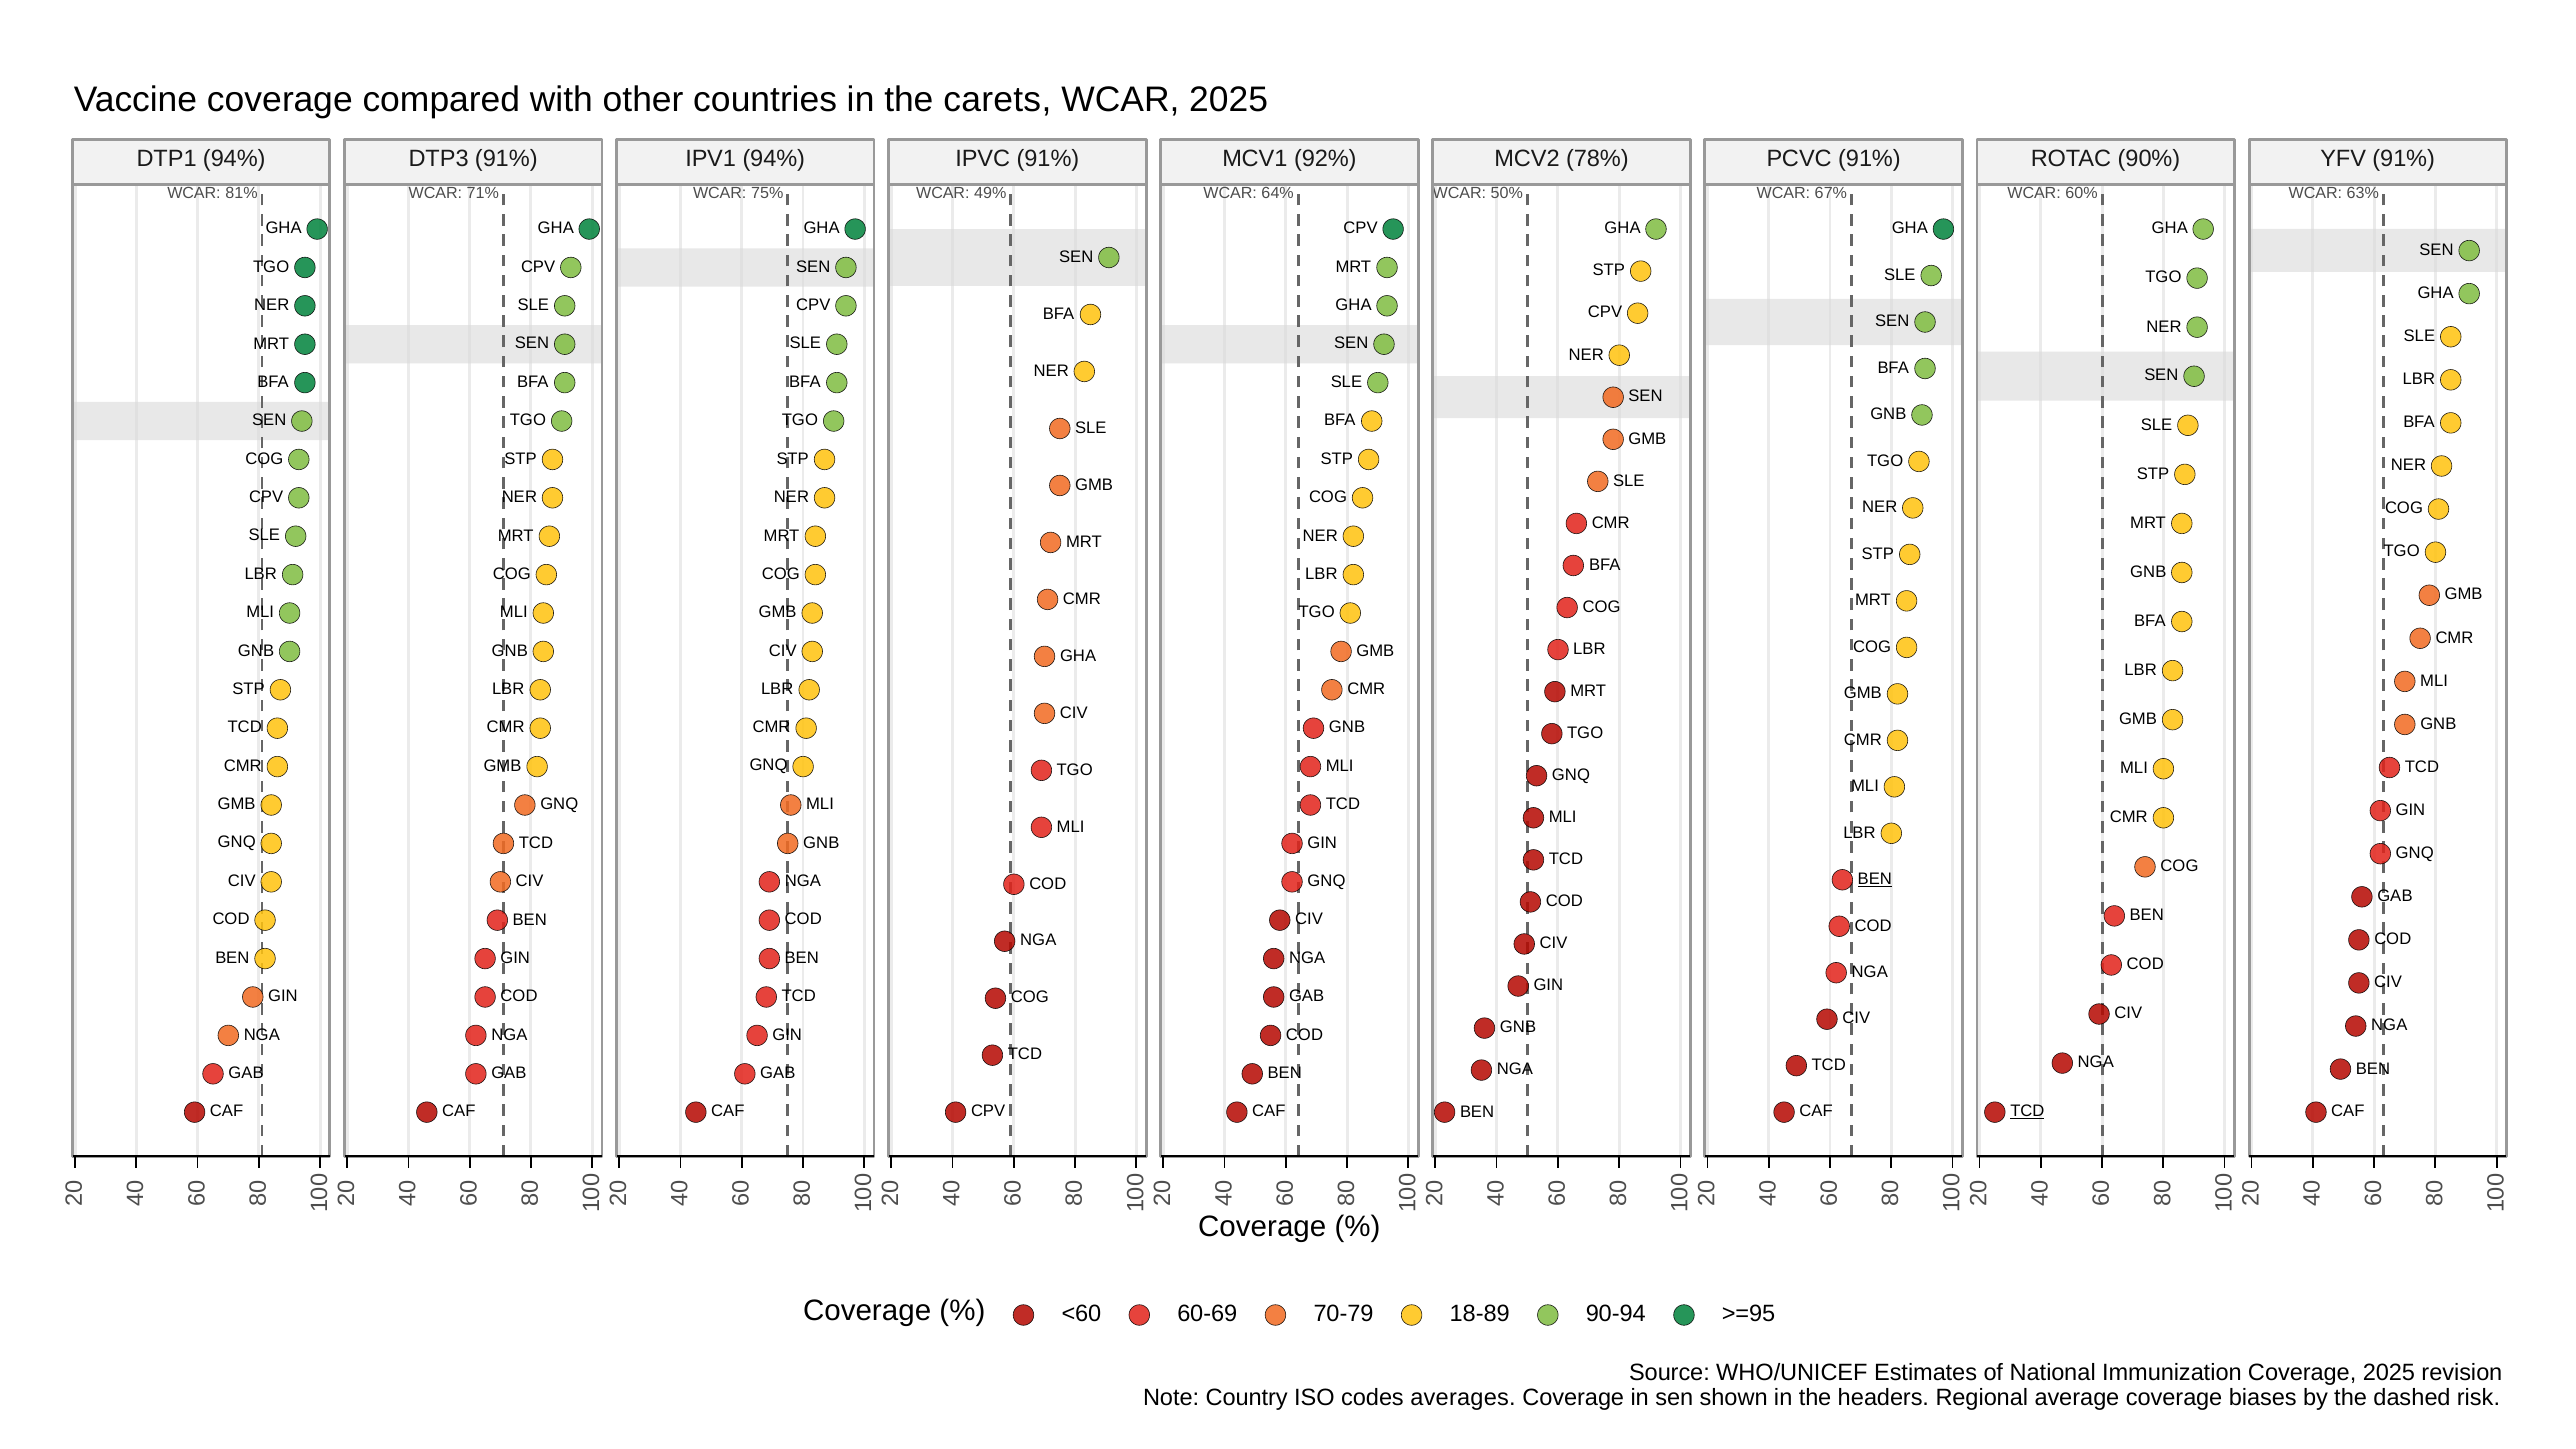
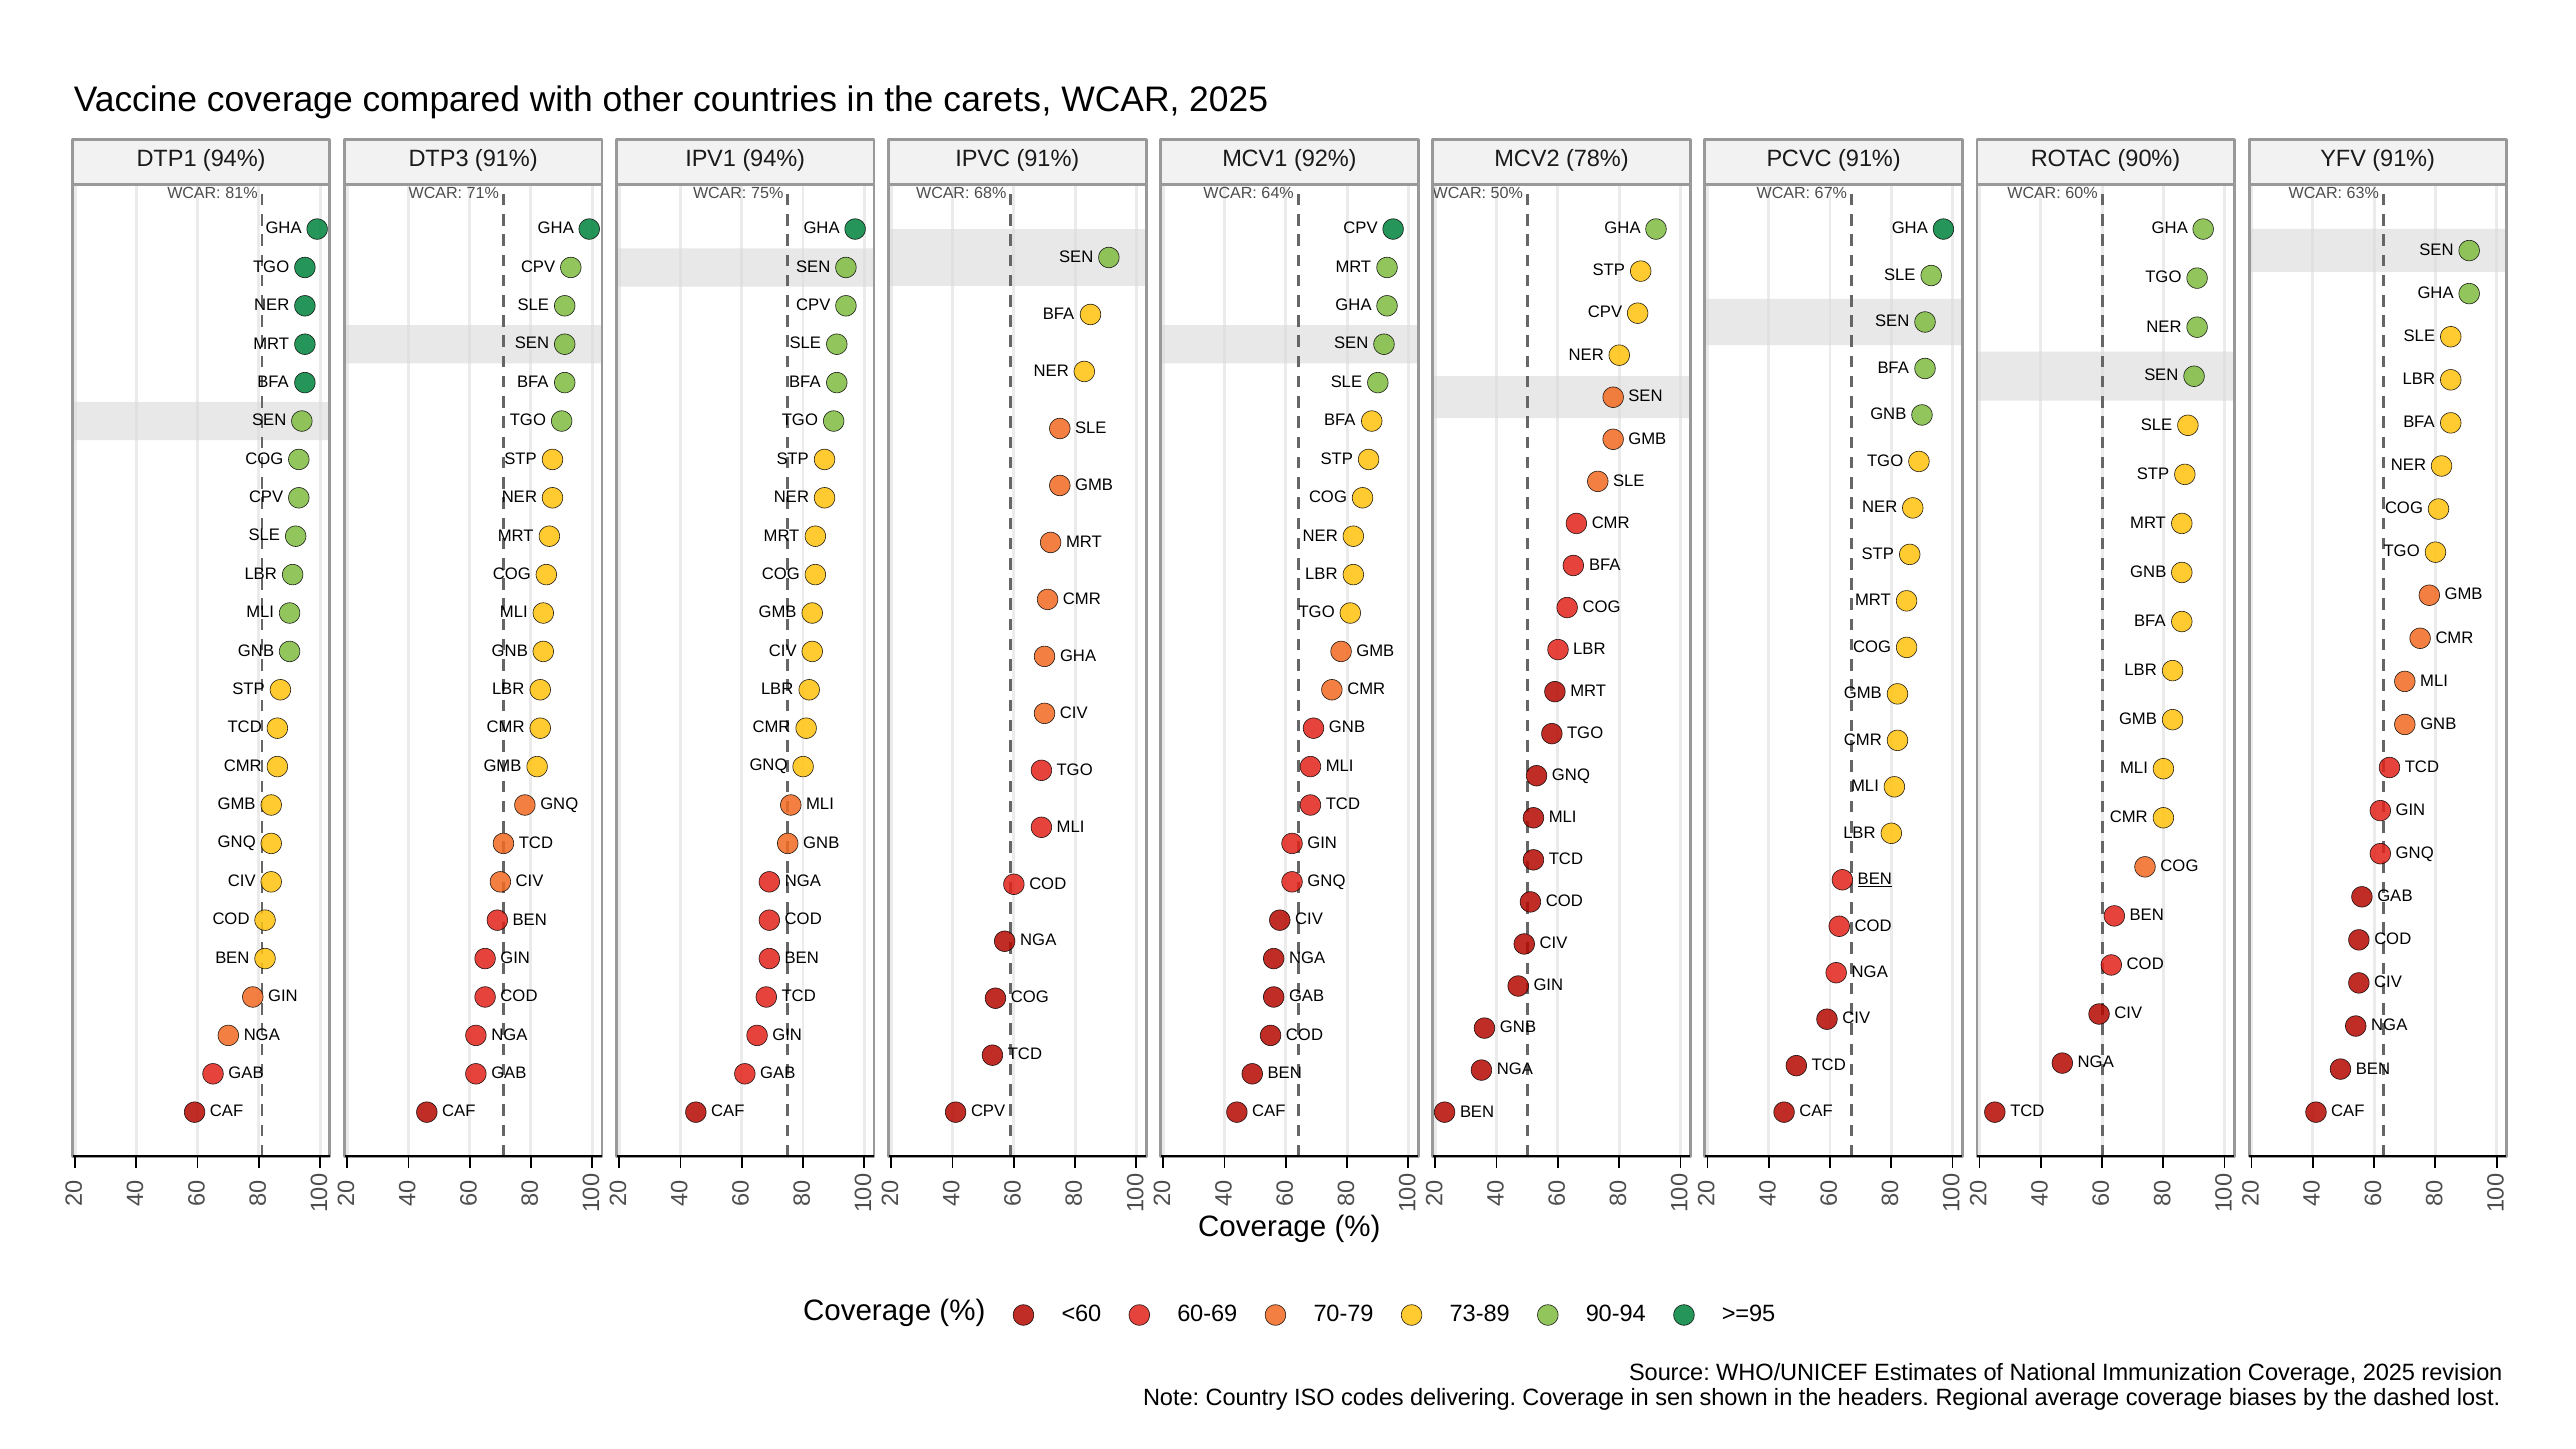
49%: 49% -> 68%
TCD at (2027, 1111) underline: present -> none
18-89: 18-89 -> 73-89
averages: averages -> delivering
risk: risk -> lost
